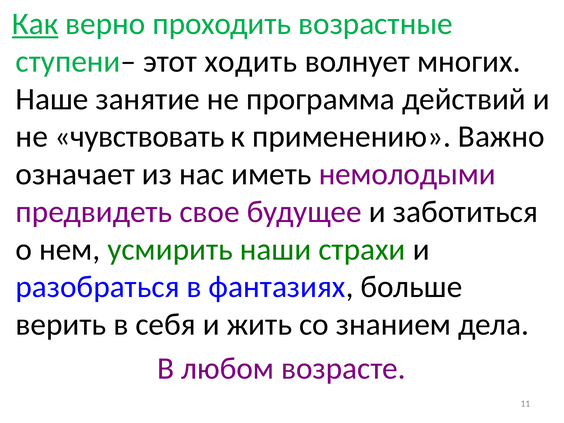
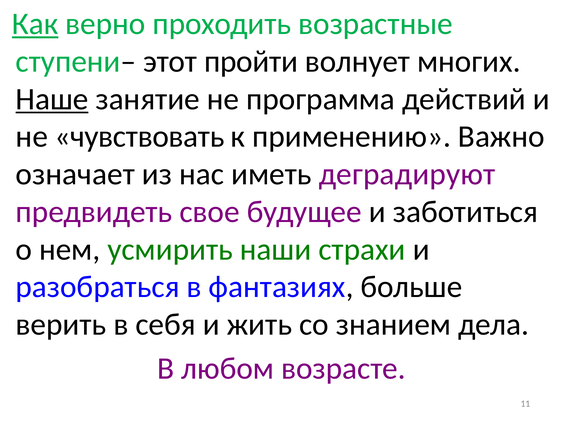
ходить: ходить -> пройти
Наше underline: none -> present
немолодыми: немолодыми -> деградируют
